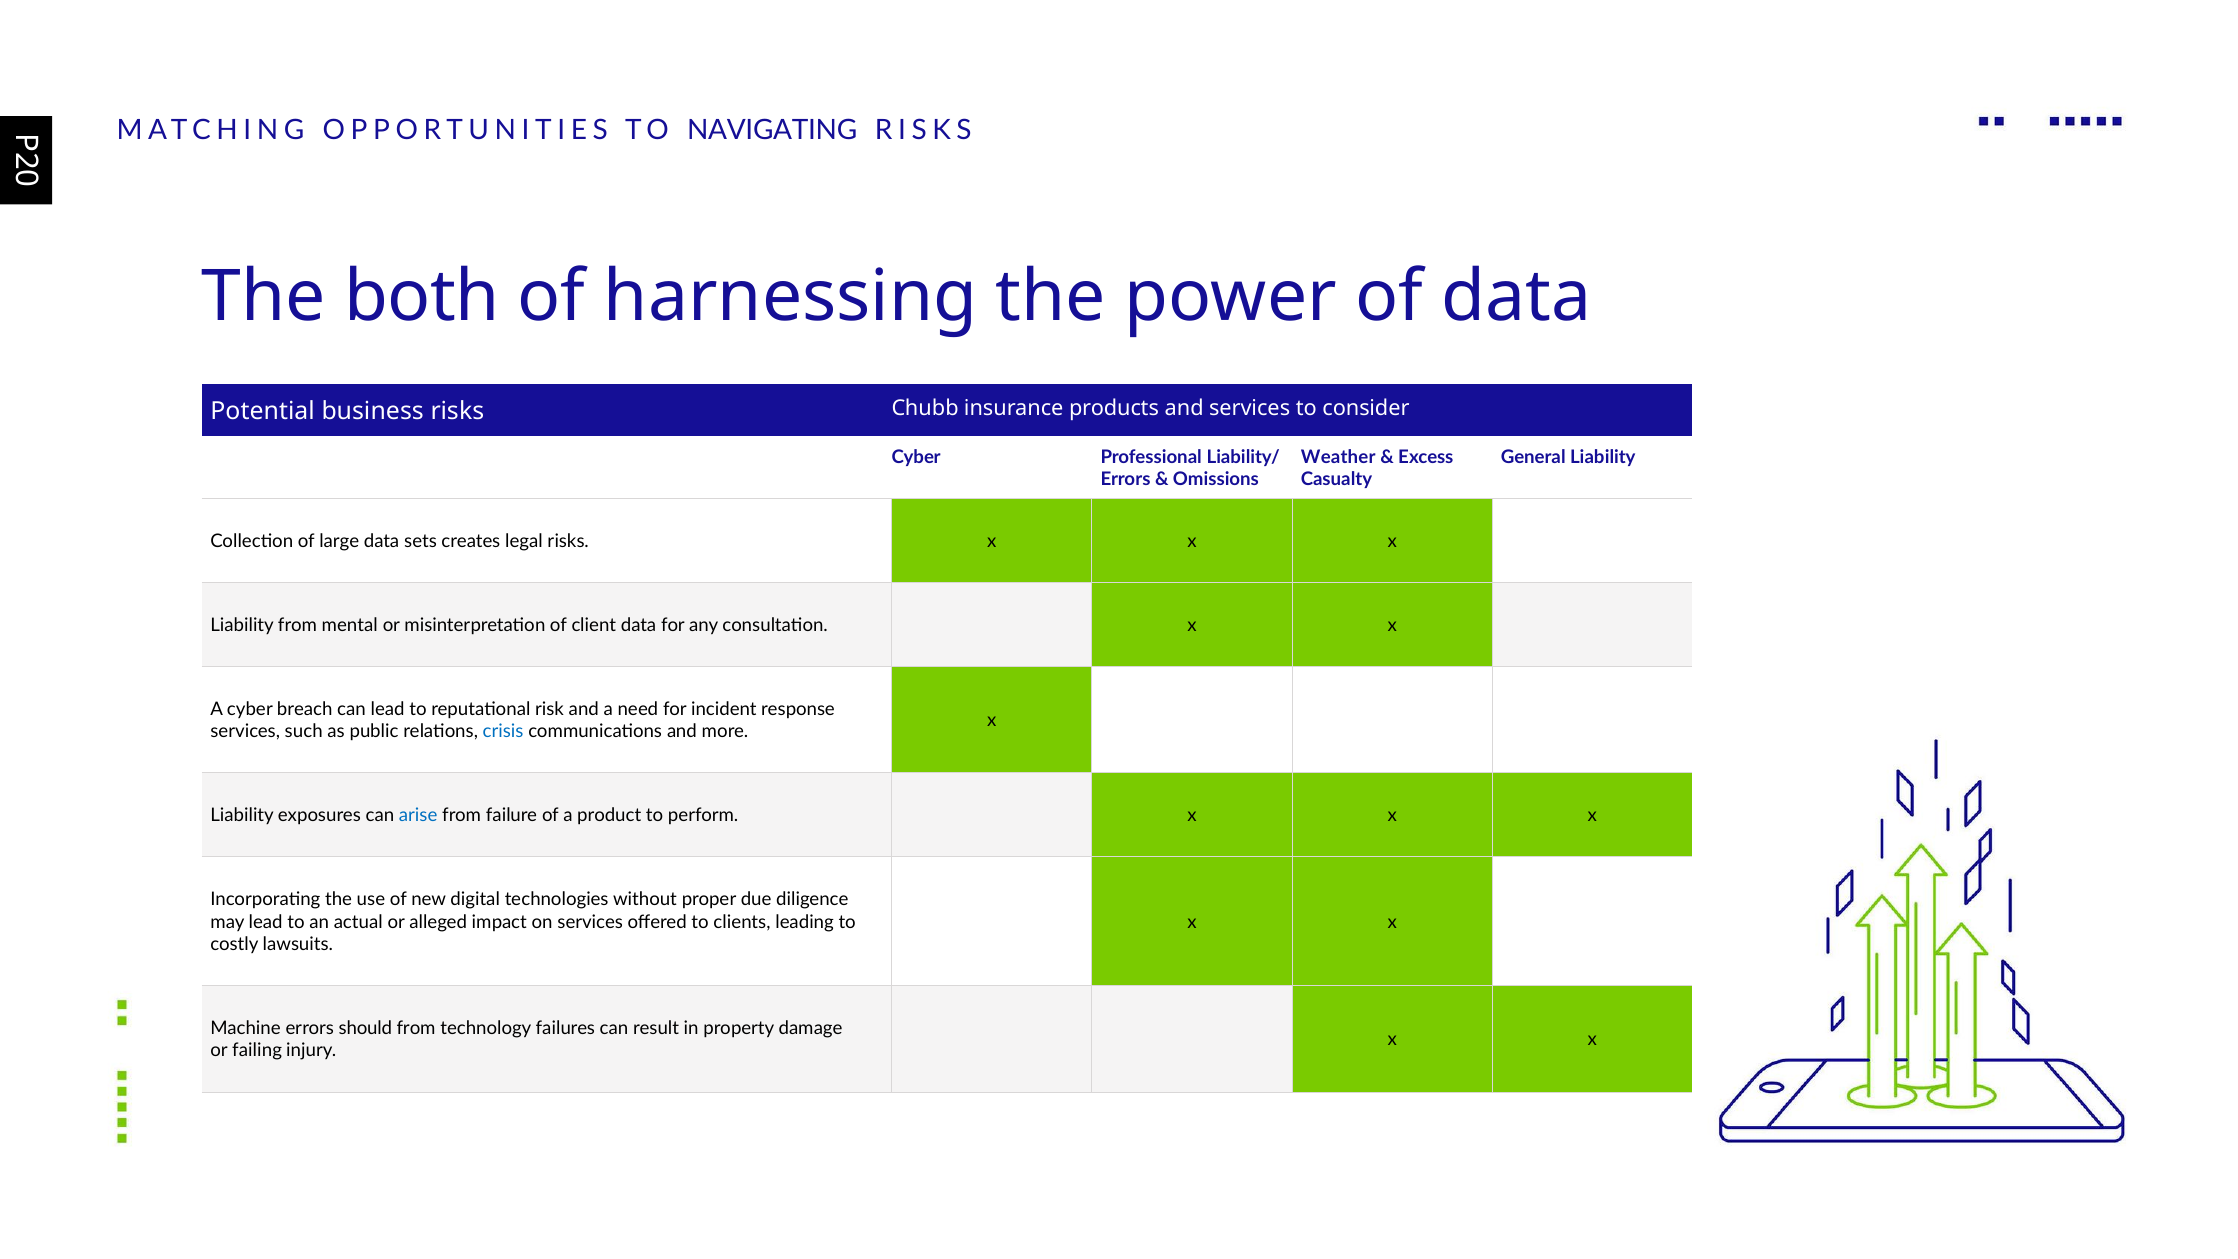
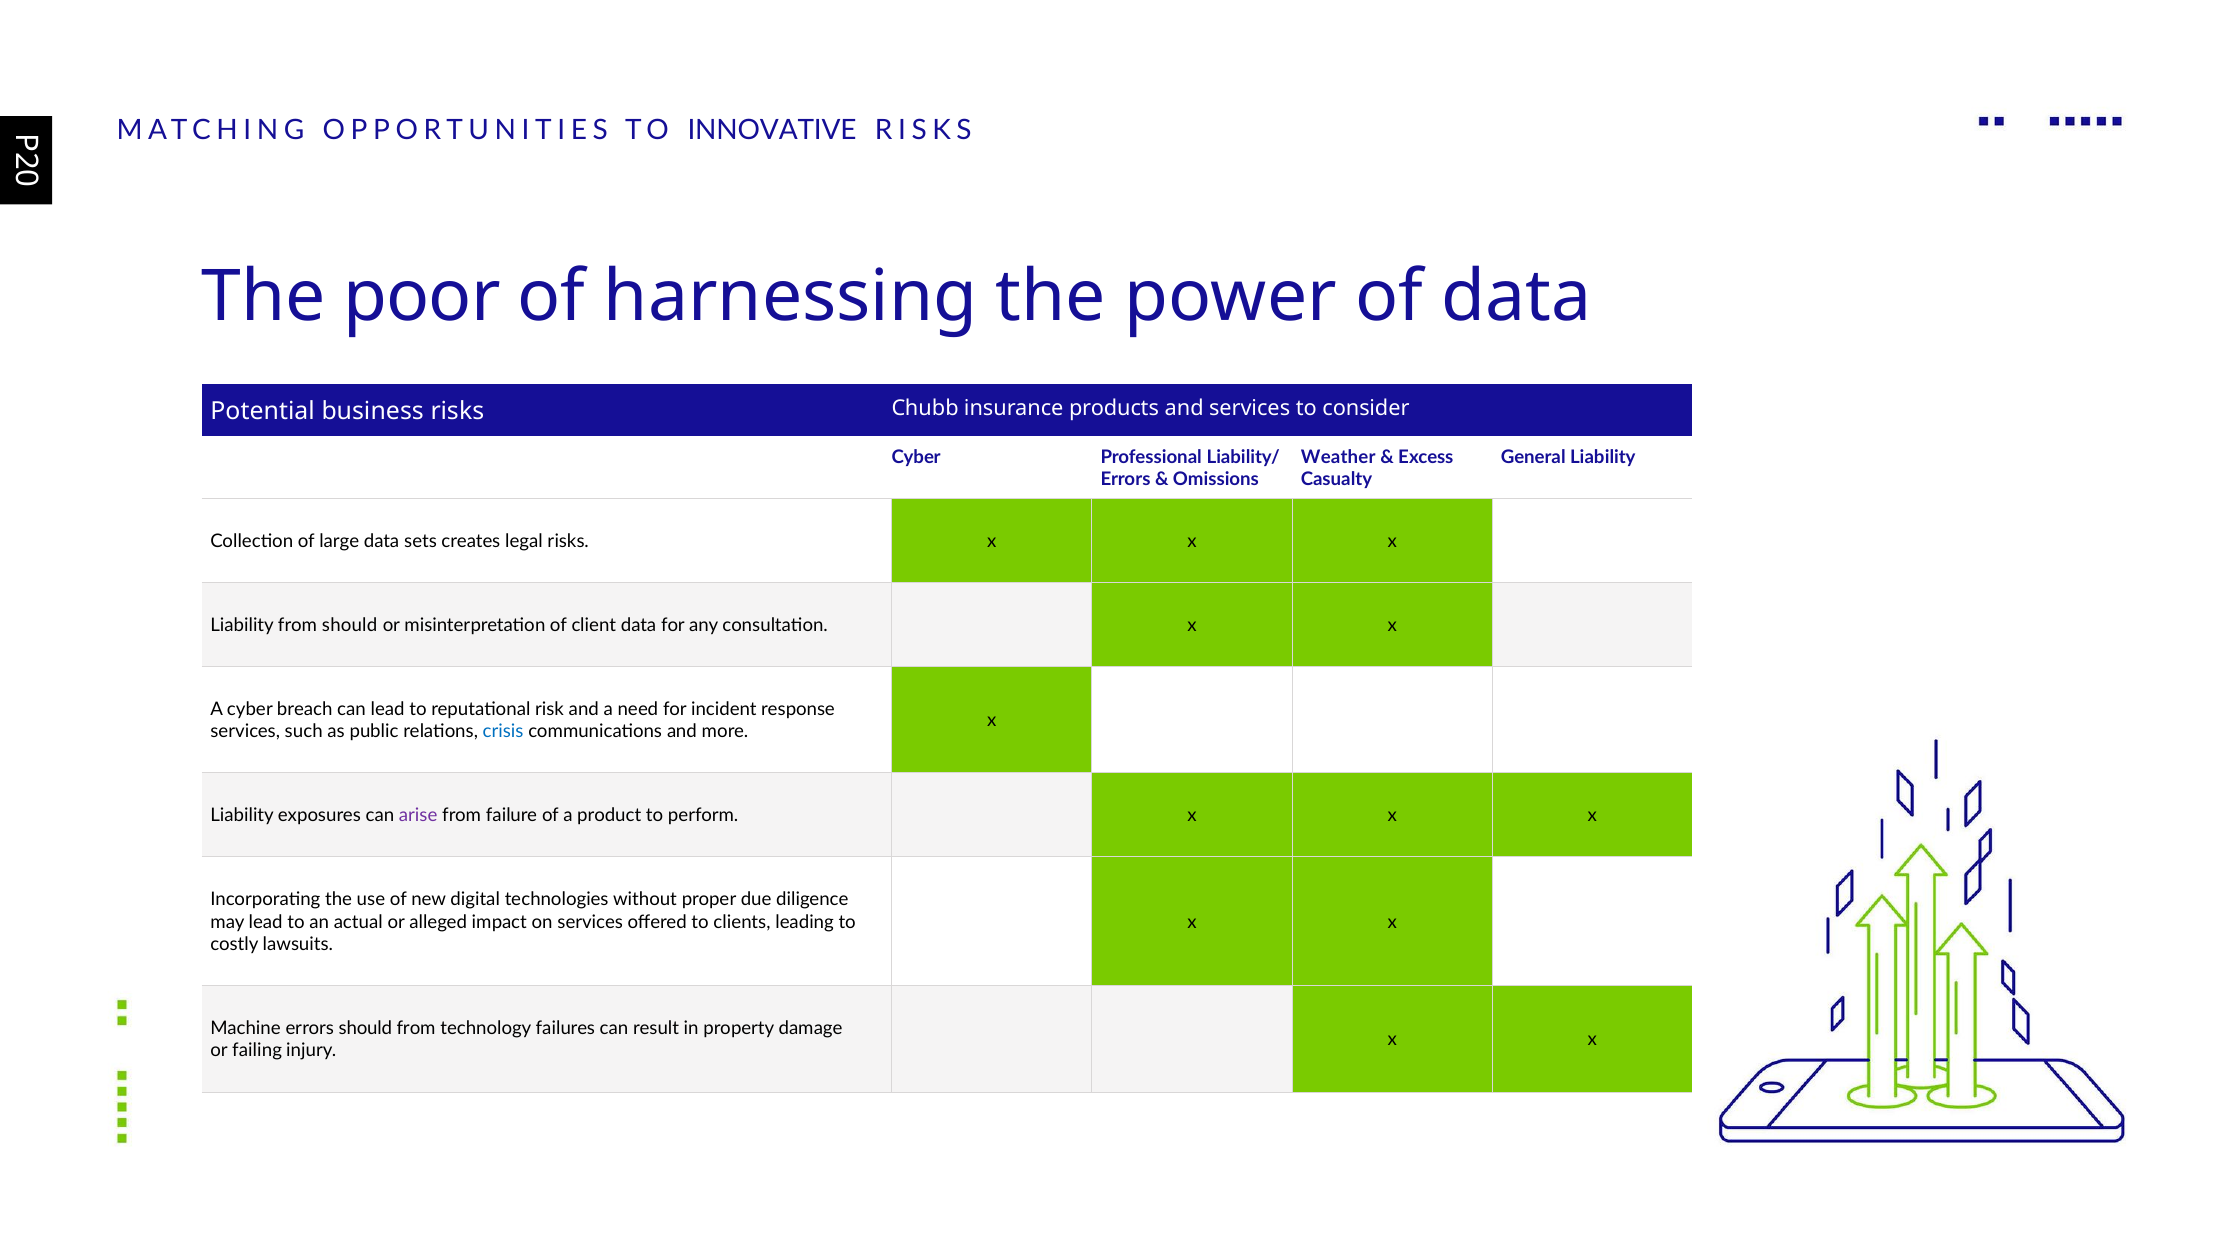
NAVIGATING: NAVIGATING -> INNOVATIVE
both: both -> poor
from mental: mental -> should
arise colour: blue -> purple
